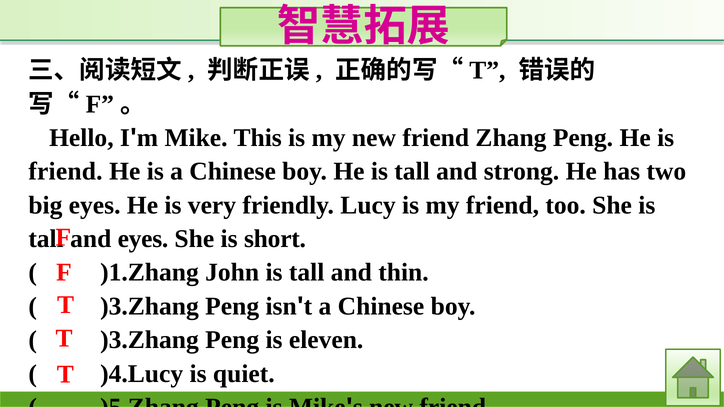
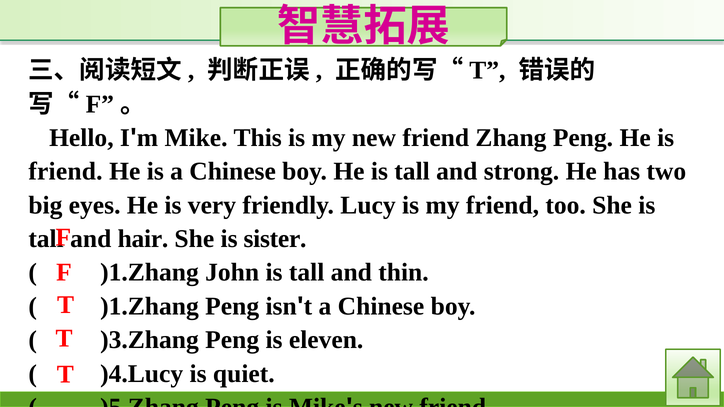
and eyes: eyes -> hair
short: short -> sister
)3.Zhang at (150, 306): )3.Zhang -> )1.Zhang
